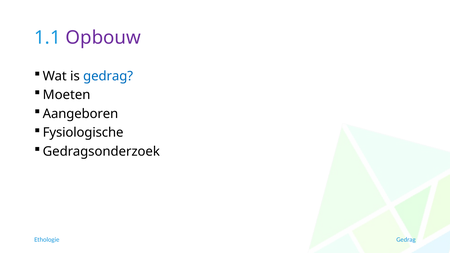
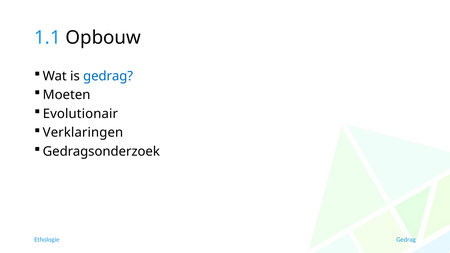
Opbouw colour: purple -> black
Aangeboren: Aangeboren -> Evolutionair
Fysiologische: Fysiologische -> Verklaringen
